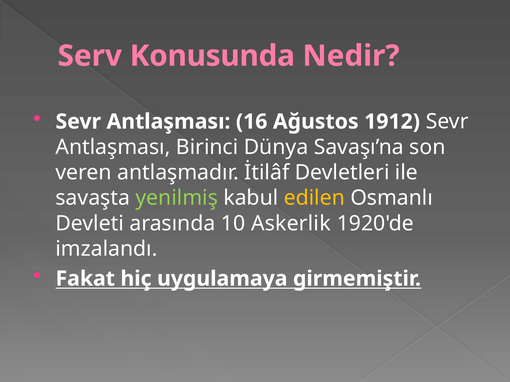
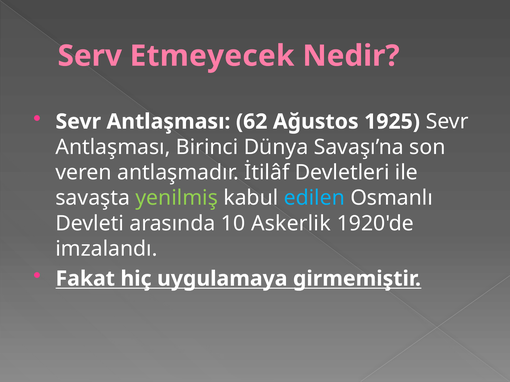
Konusunda: Konusunda -> Etmeyecek
16: 16 -> 62
1912: 1912 -> 1925
edilen colour: yellow -> light blue
